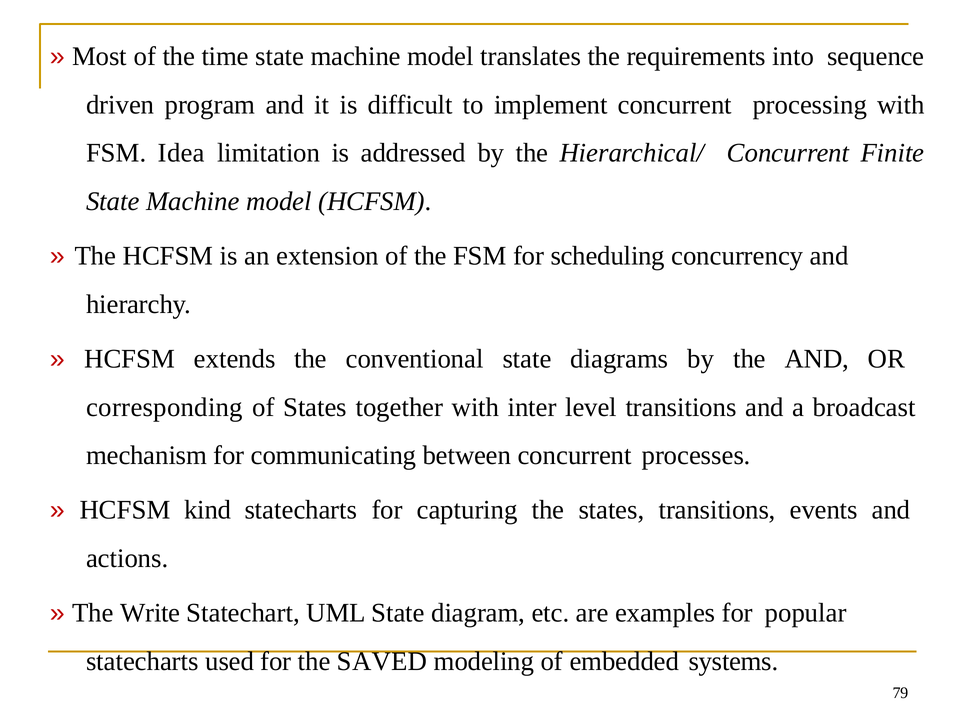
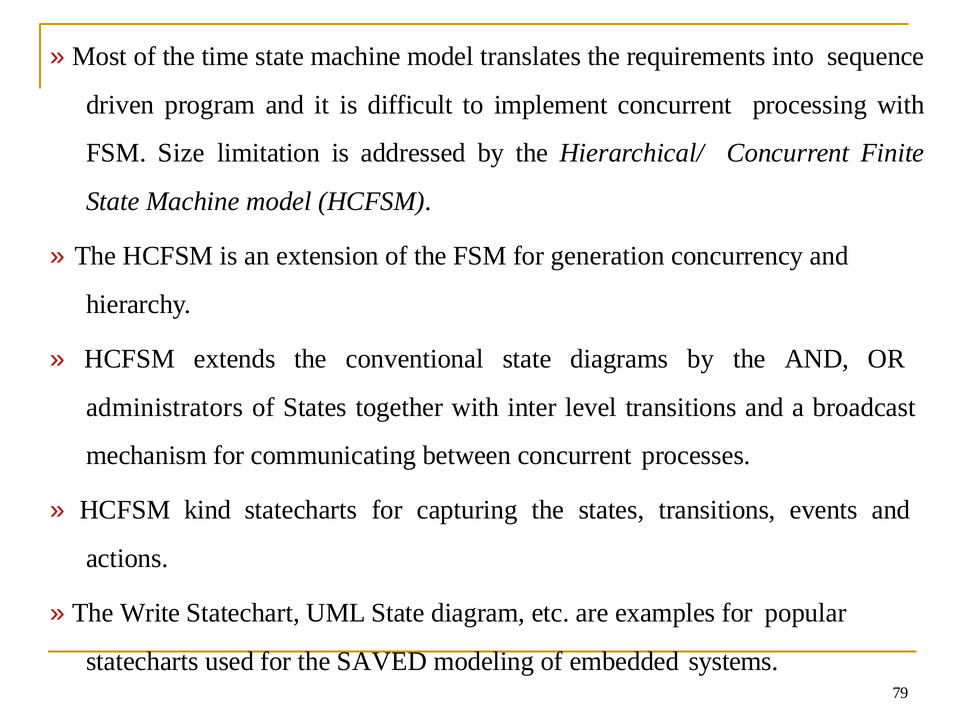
Idea: Idea -> Size
scheduling: scheduling -> generation
corresponding: corresponding -> administrators
